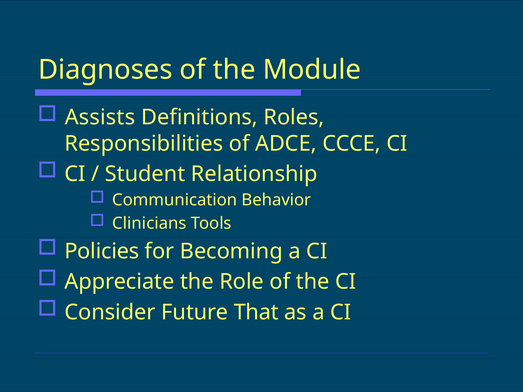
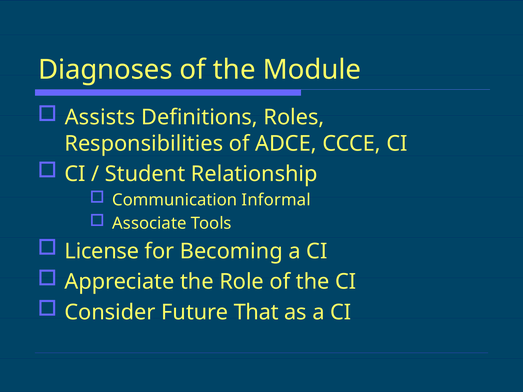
Behavior: Behavior -> Informal
Clinicians: Clinicians -> Associate
Policies: Policies -> License
